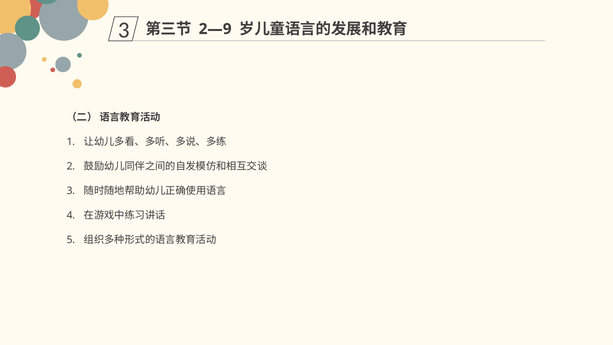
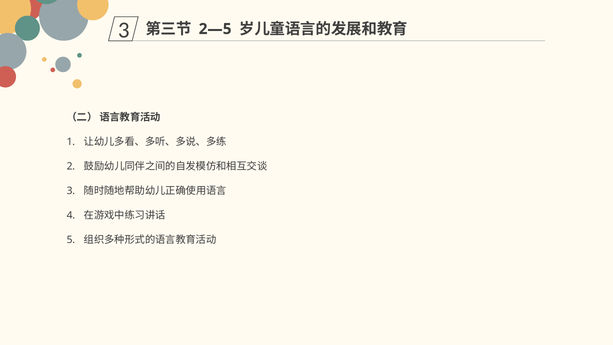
2—9: 2—9 -> 2—5
